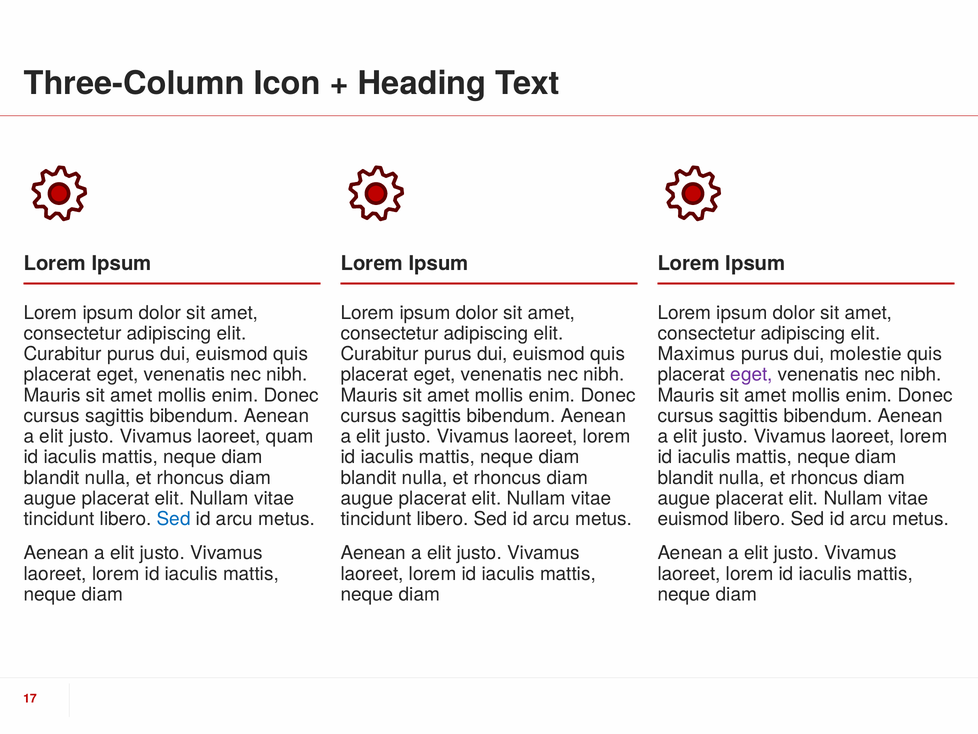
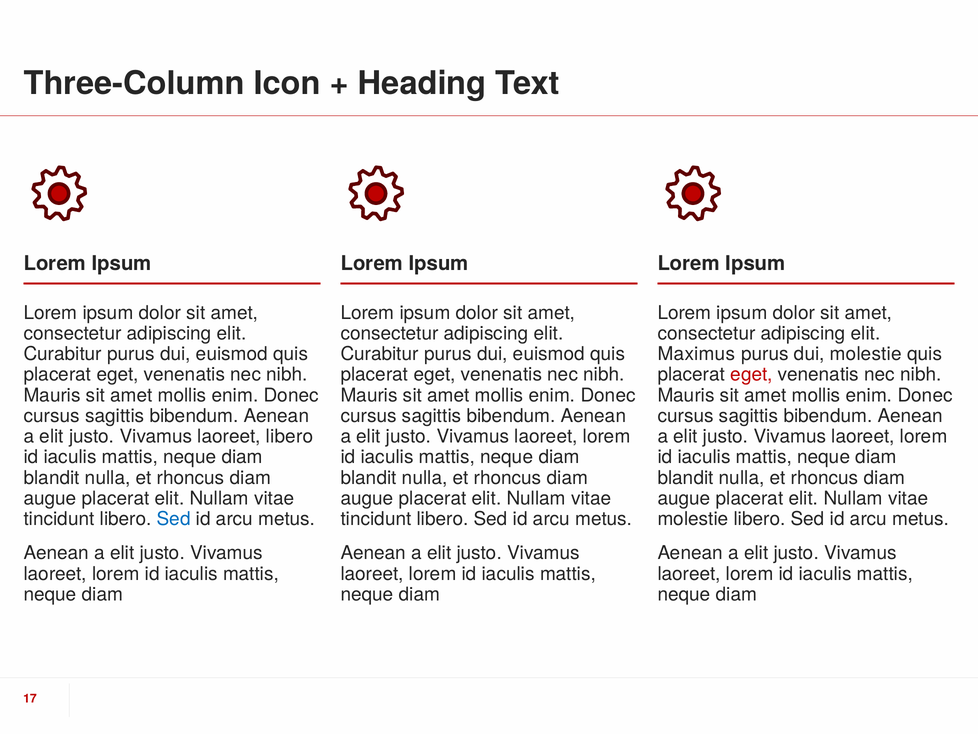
eget at (752, 374) colour: purple -> red
laoreet quam: quam -> libero
euismod at (693, 519): euismod -> molestie
